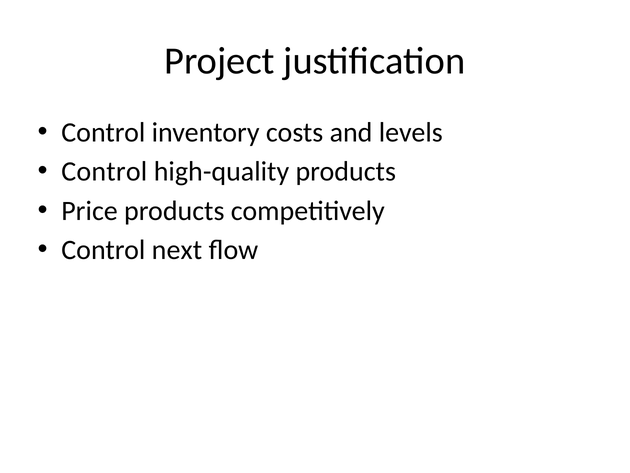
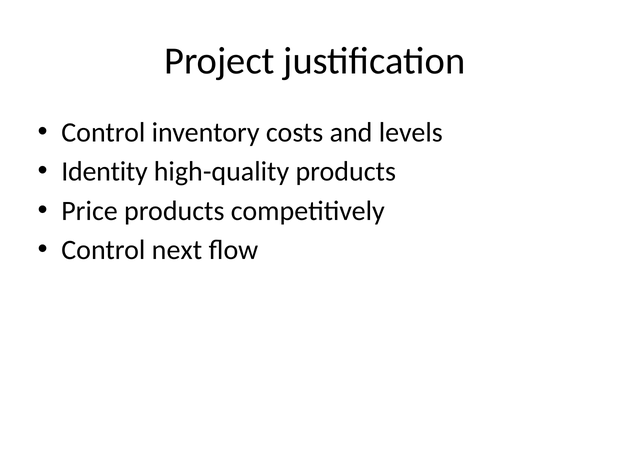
Control at (104, 171): Control -> Identity
